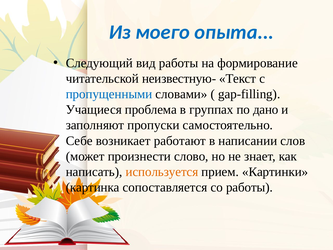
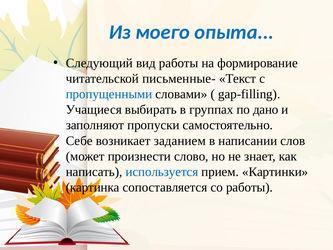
неизвестную-: неизвестную- -> письменные-
проблема: проблема -> выбирать
работают: работают -> заданием
используется colour: orange -> blue
